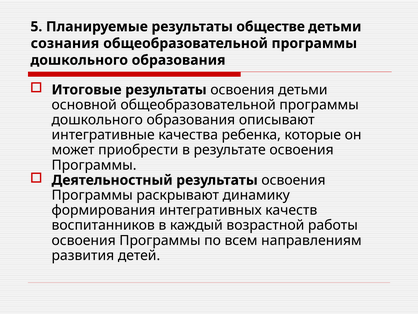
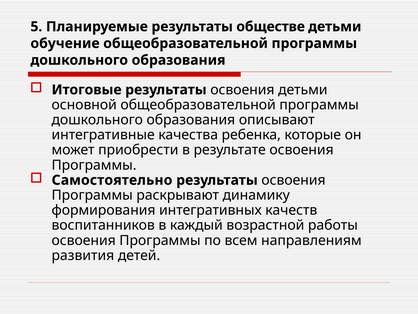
сознания: сознания -> обучение
Деятельностный: Деятельностный -> Самостоятельно
